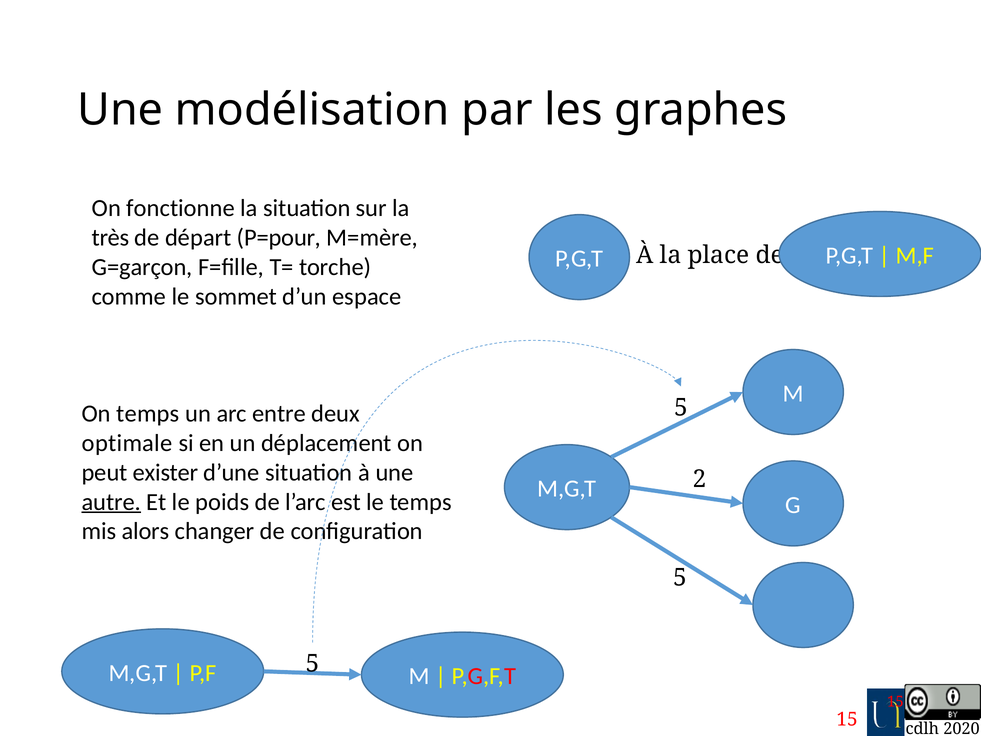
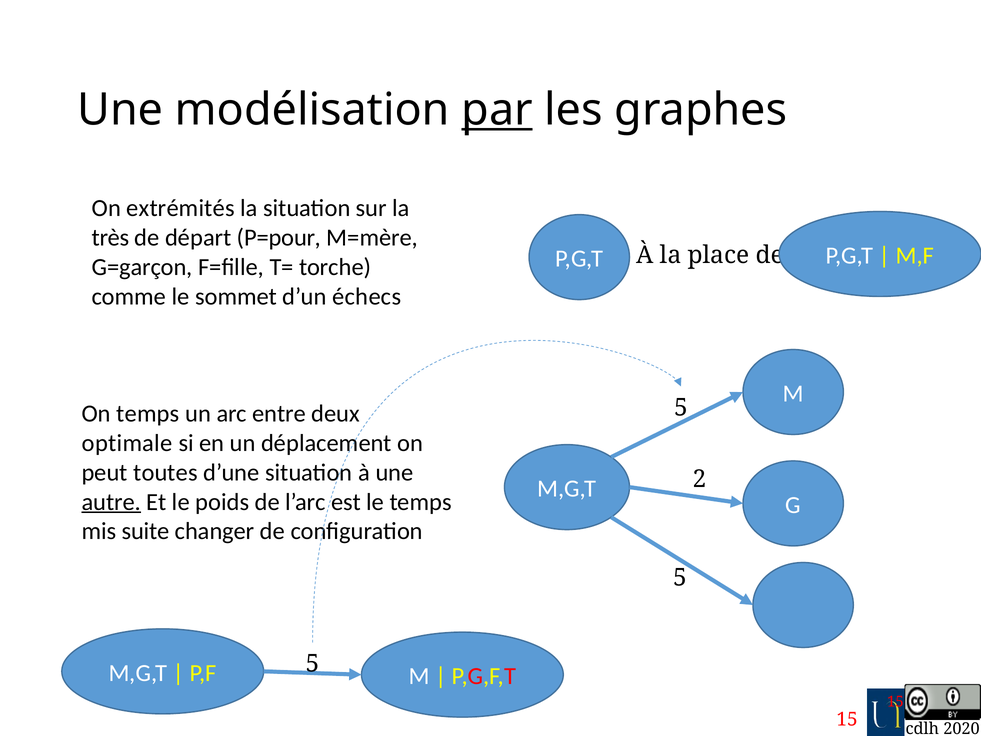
par underline: none -> present
fonctionne: fonctionne -> extrémités
espace: espace -> échecs
exister: exister -> toutes
alors: alors -> suite
